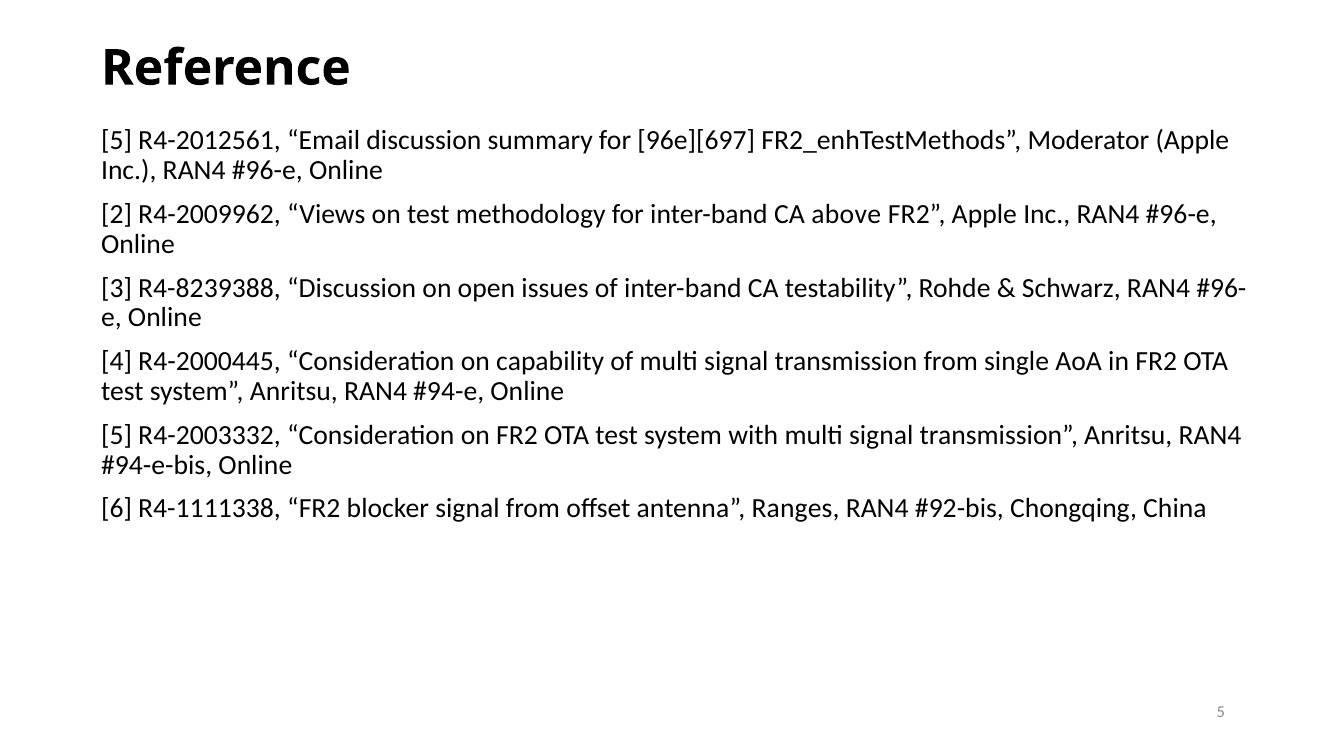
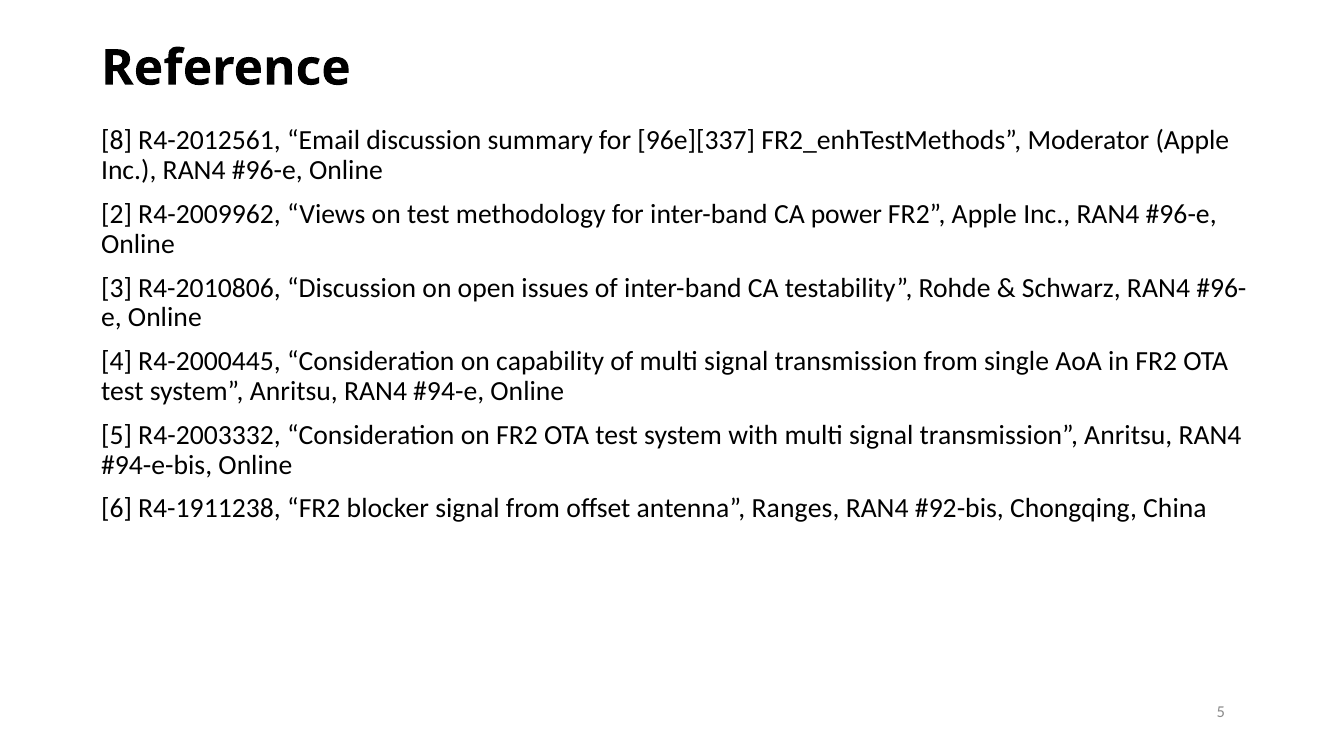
5 at (117, 141): 5 -> 8
96e][697: 96e][697 -> 96e][337
above: above -> power
R4-8239388: R4-8239388 -> R4-2010806
R4-1111338: R4-1111338 -> R4-1911238
